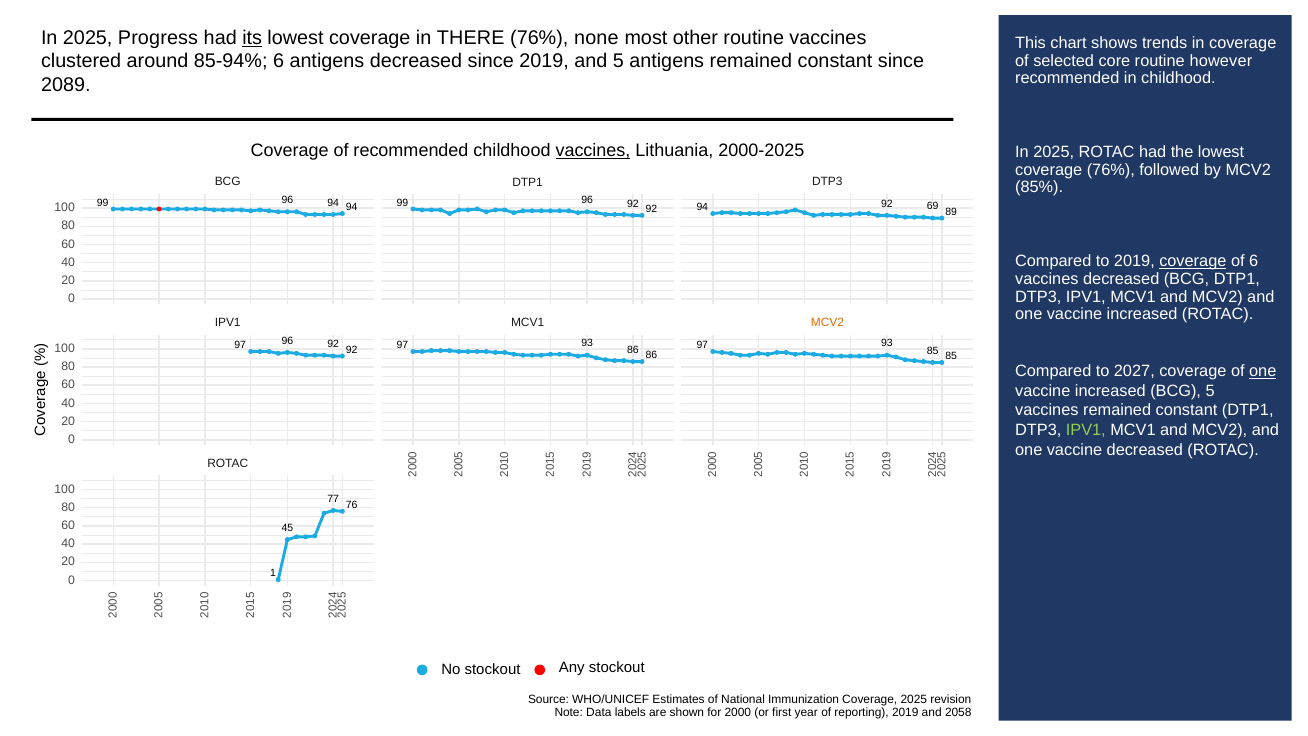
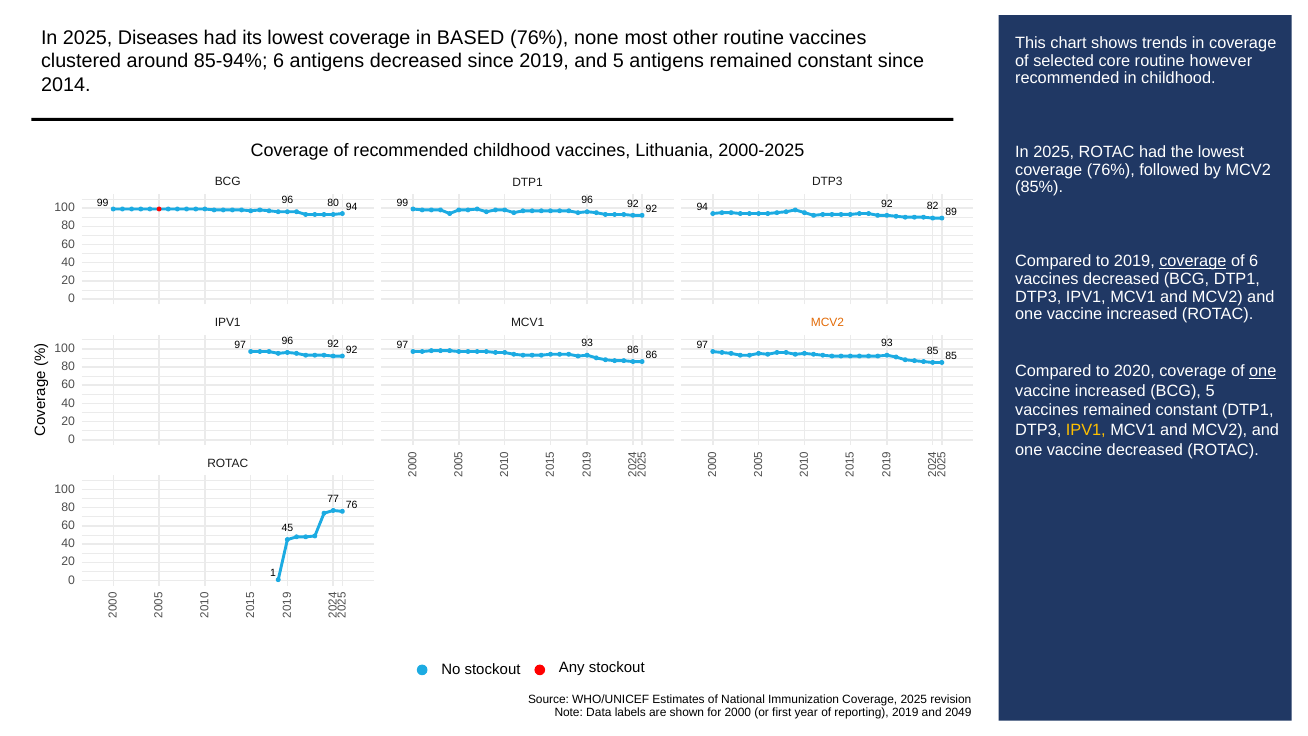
Progress: Progress -> Diseases
its underline: present -> none
THERE: THERE -> BASED
2089: 2089 -> 2014
vaccines at (593, 151) underline: present -> none
96 94: 94 -> 80
69: 69 -> 82
2027: 2027 -> 2020
IPV1 at (1086, 430) colour: light green -> yellow
2058: 2058 -> 2049
